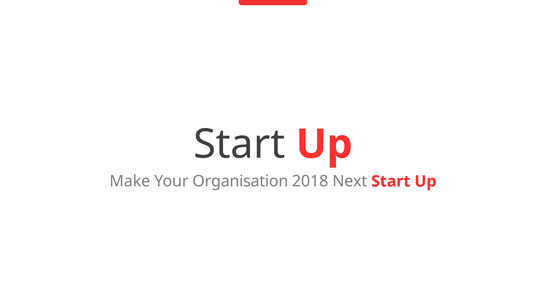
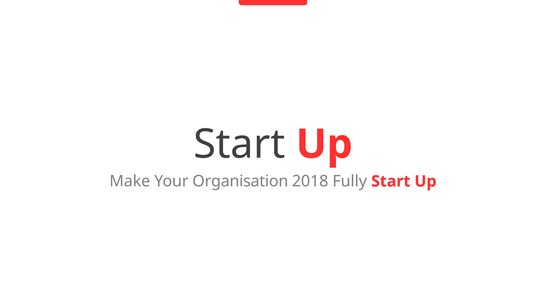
Next: Next -> Fully
